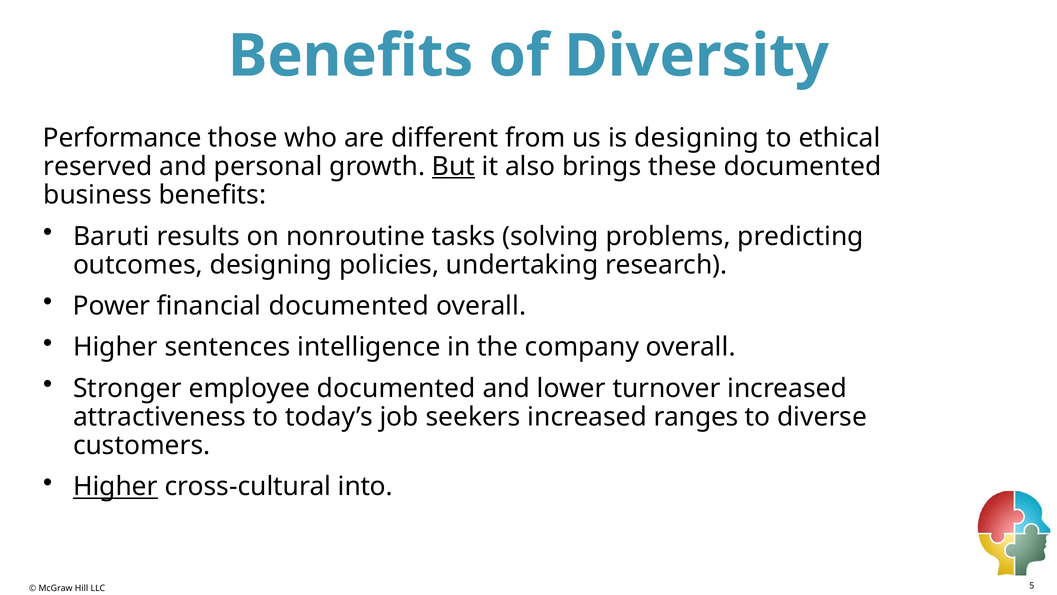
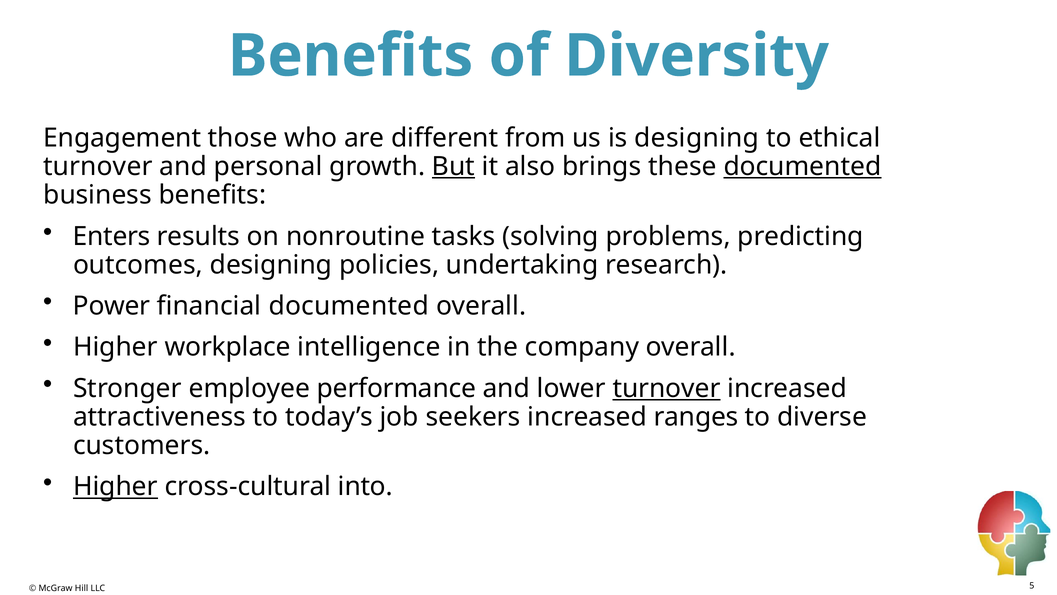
Performance: Performance -> Engagement
reserved at (98, 166): reserved -> turnover
documented at (802, 166) underline: none -> present
Baruti: Baruti -> Enters
sentences: sentences -> workplace
employee documented: documented -> performance
turnover at (667, 388) underline: none -> present
